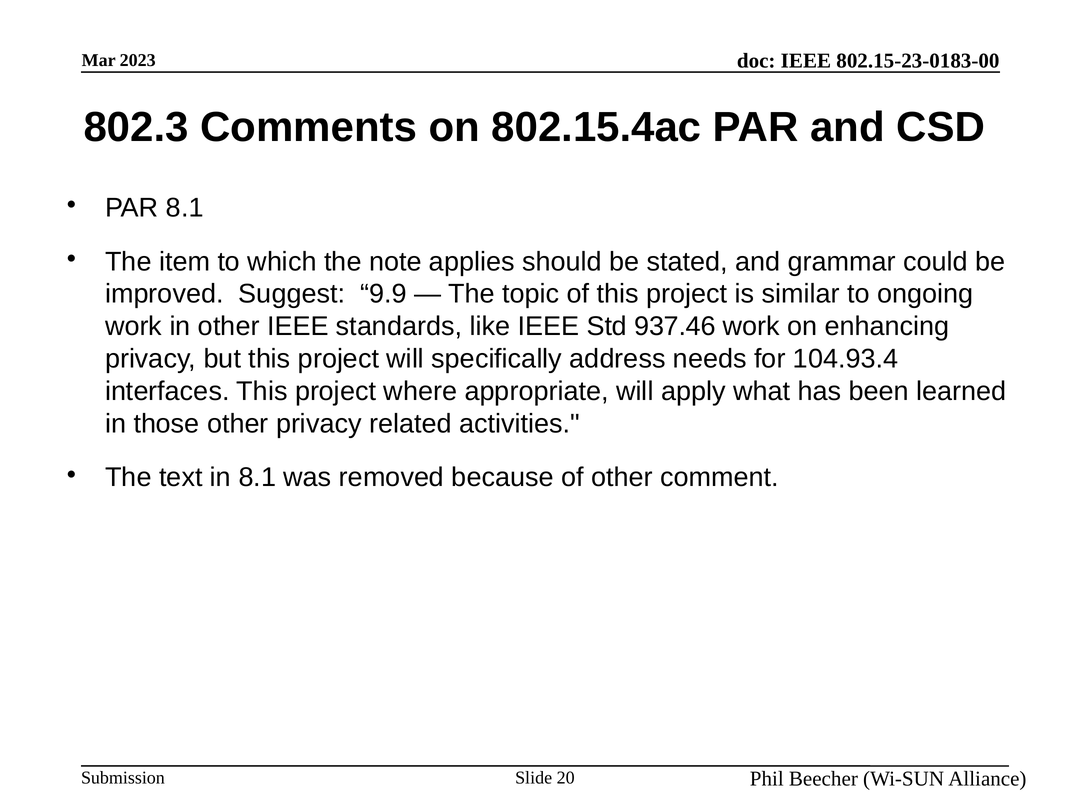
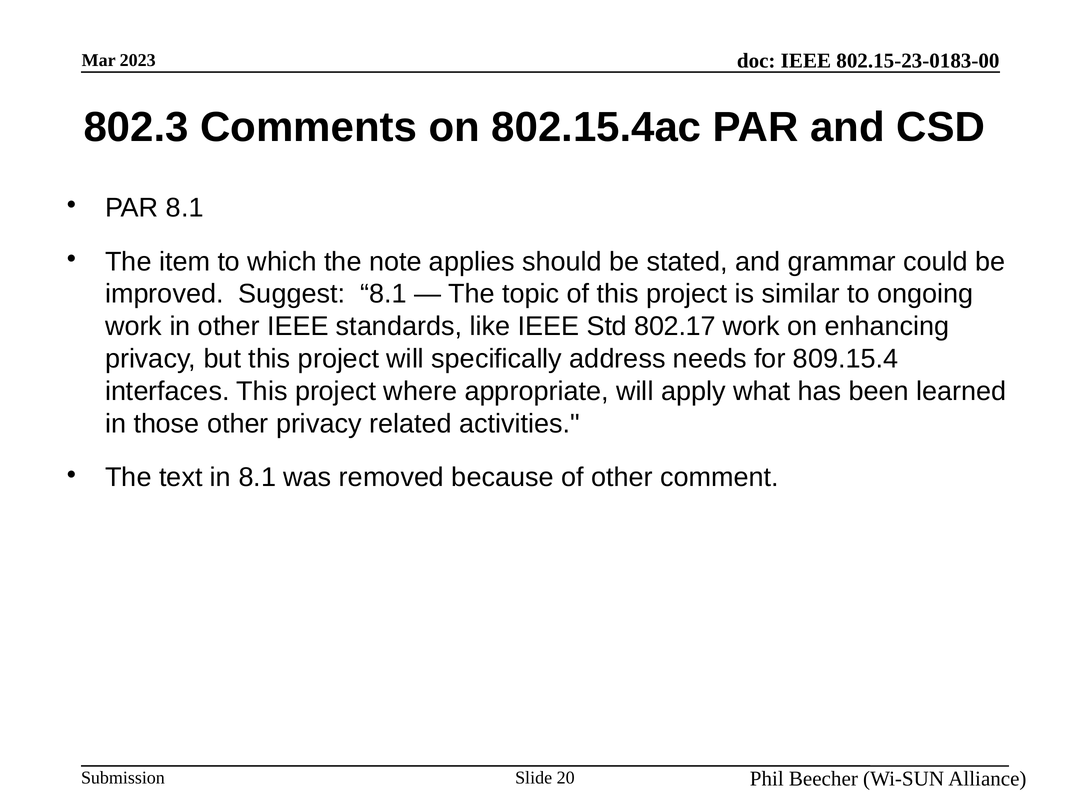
Suggest 9.9: 9.9 -> 8.1
937.46: 937.46 -> 802.17
104.93.4: 104.93.4 -> 809.15.4
